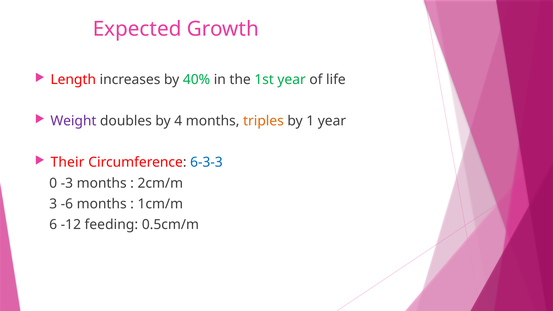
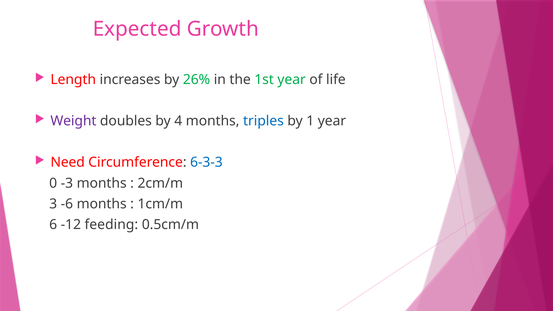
40%: 40% -> 26%
triples colour: orange -> blue
Their: Their -> Need
